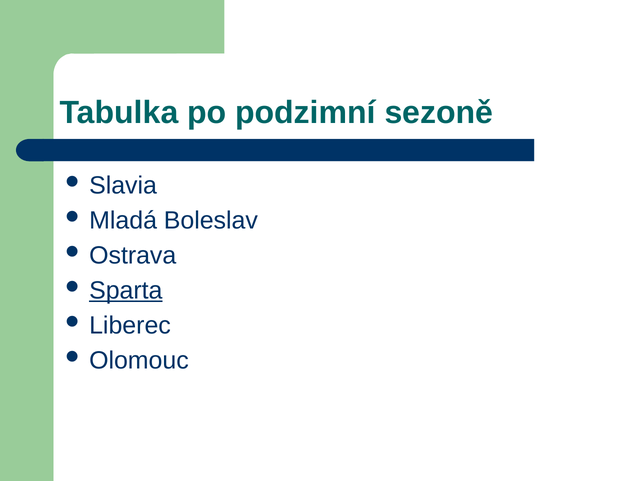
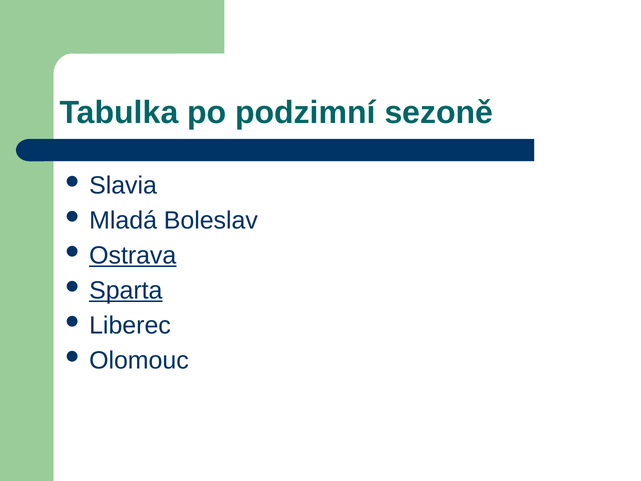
Ostrava underline: none -> present
